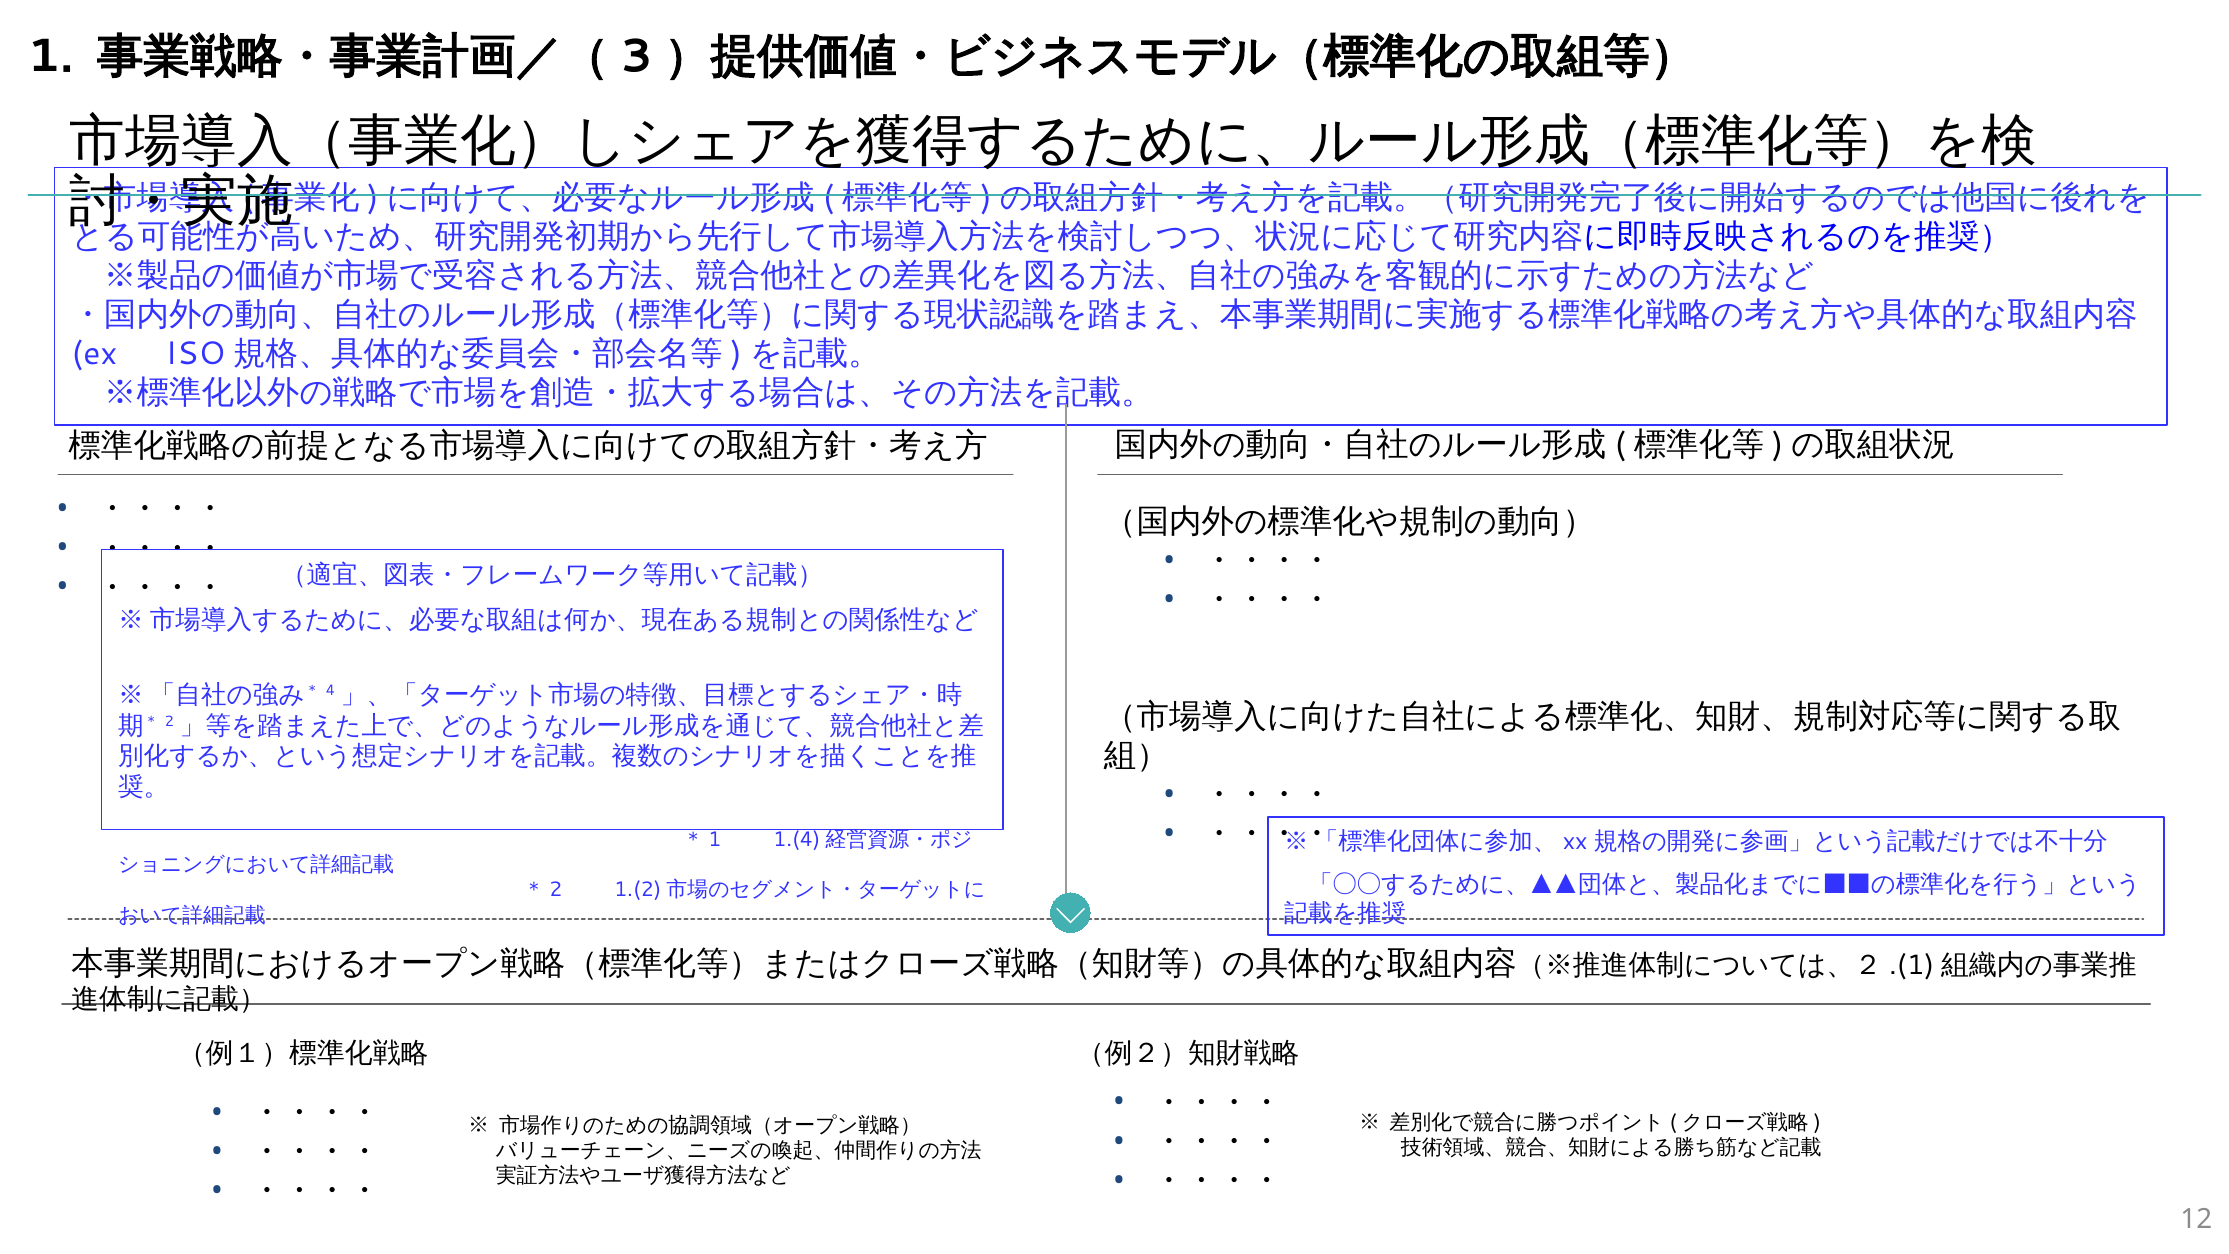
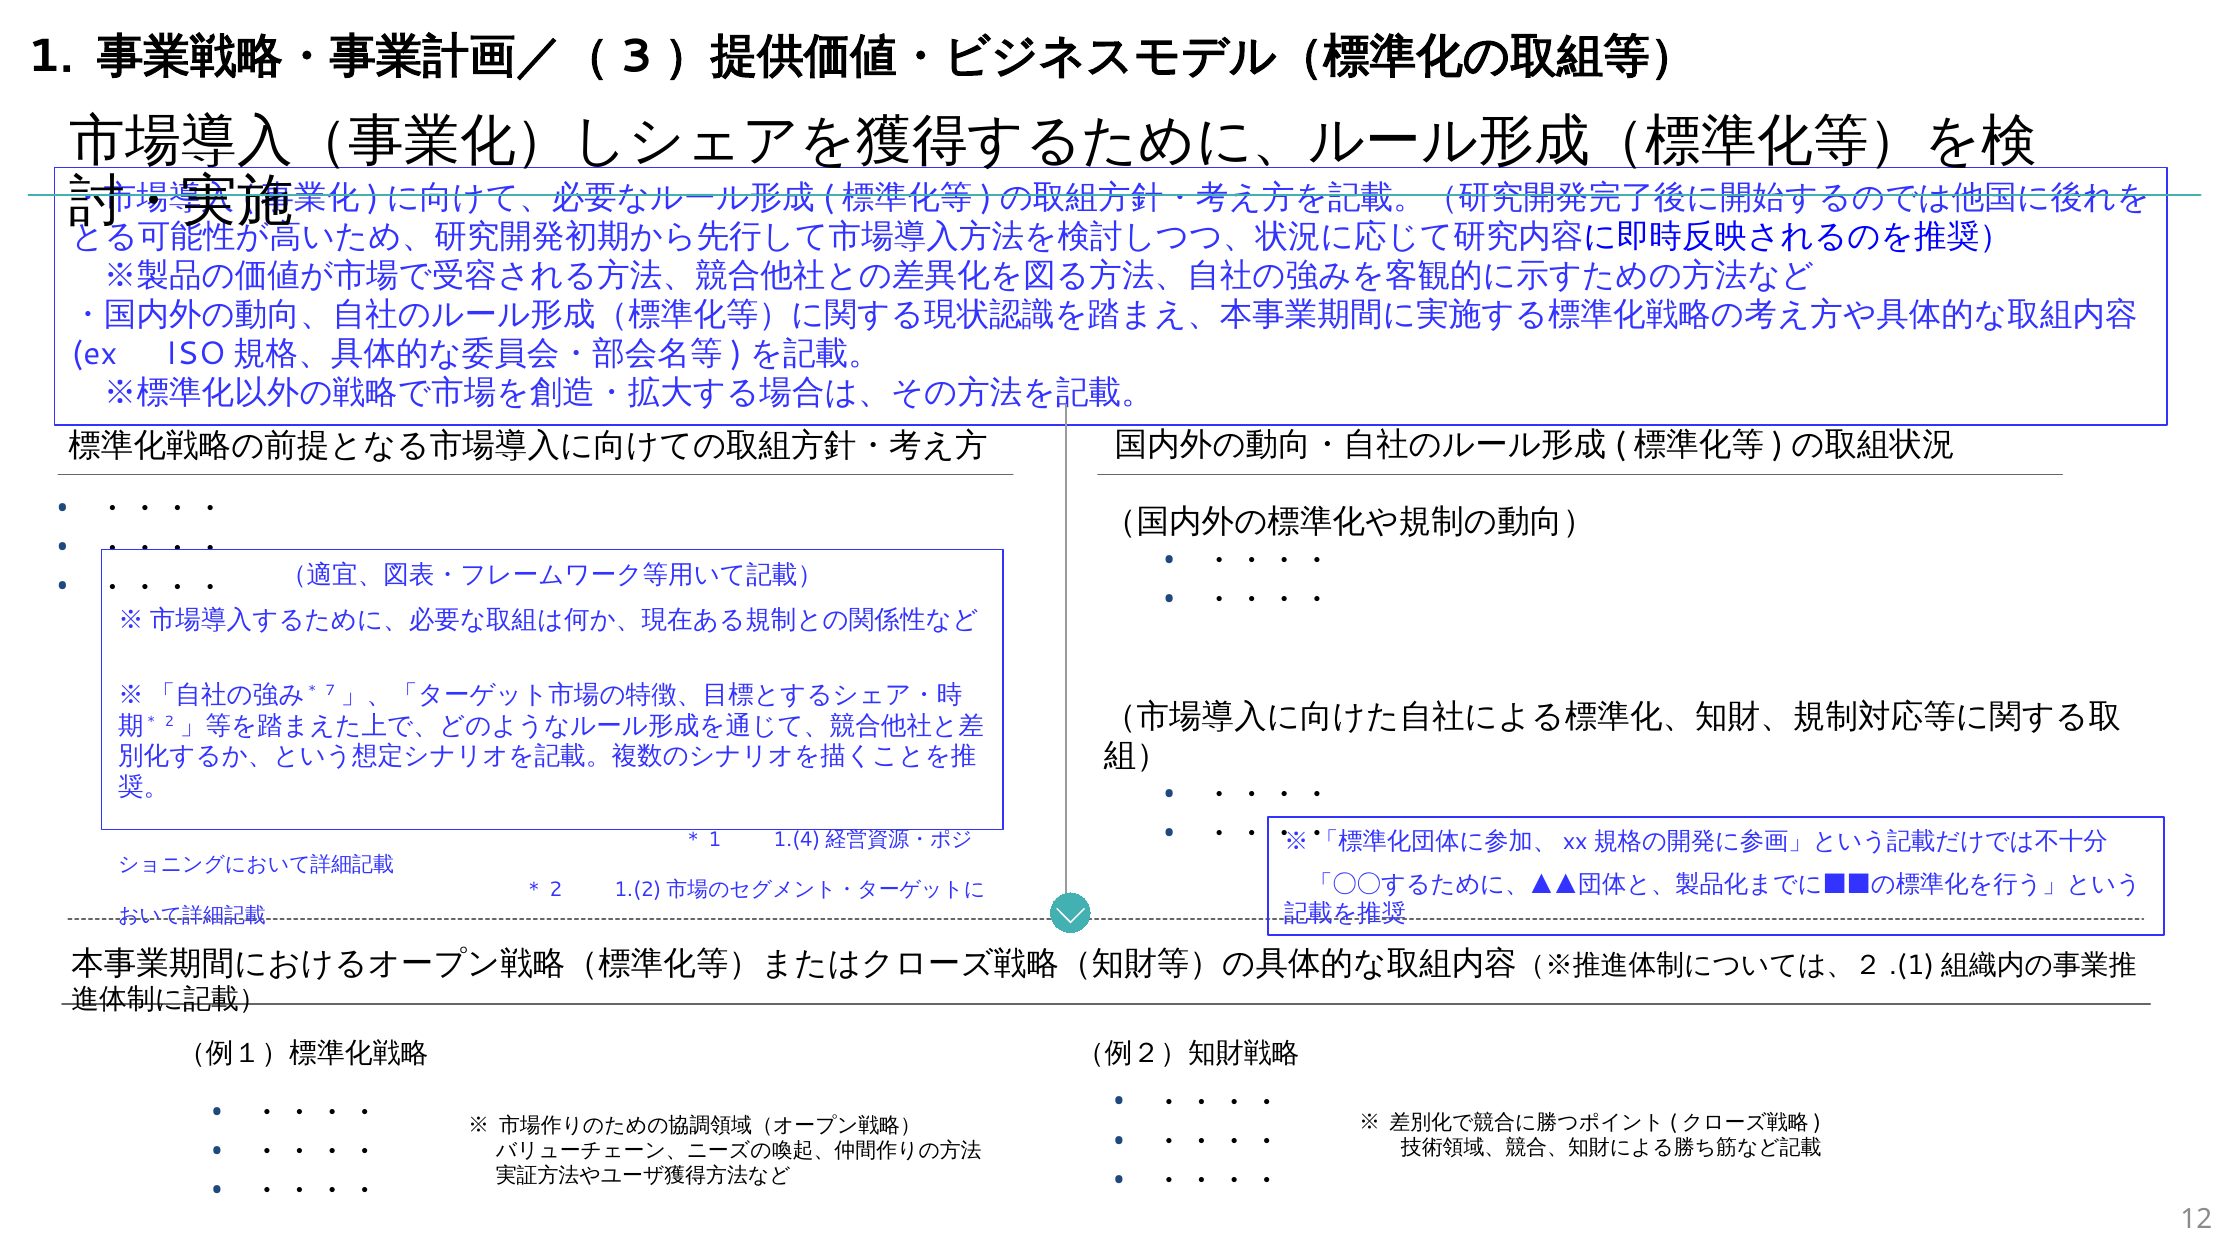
4: 4 -> 7
